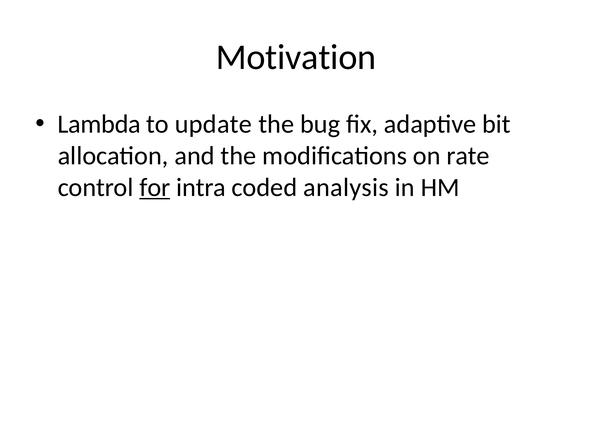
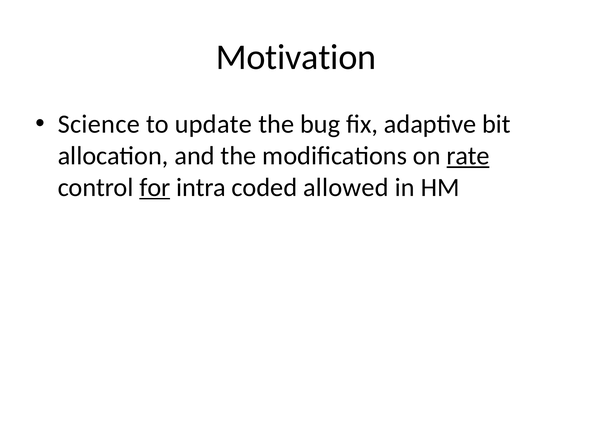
Lambda: Lambda -> Science
rate underline: none -> present
analysis: analysis -> allowed
